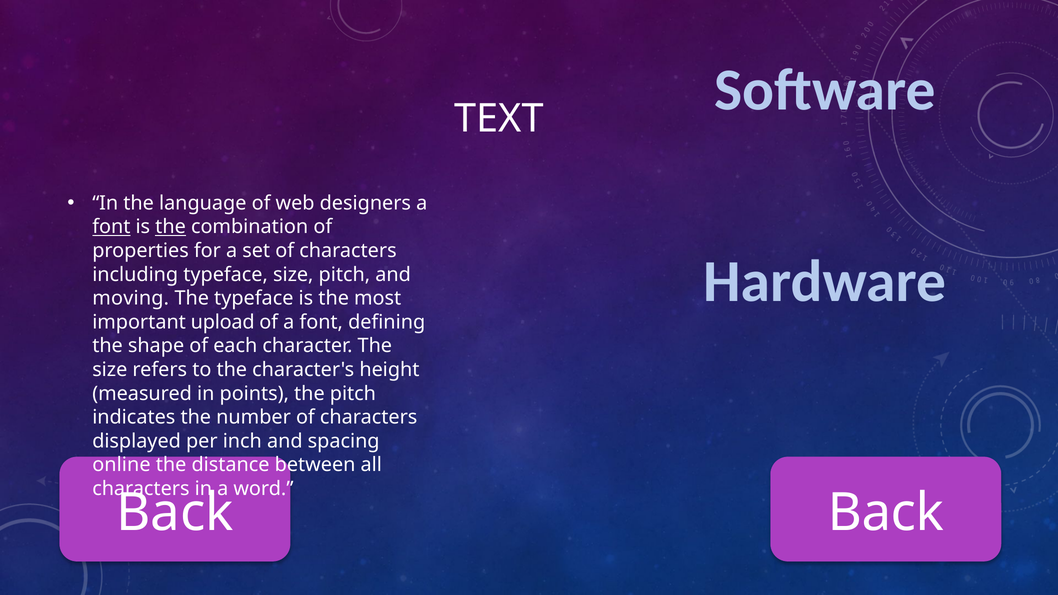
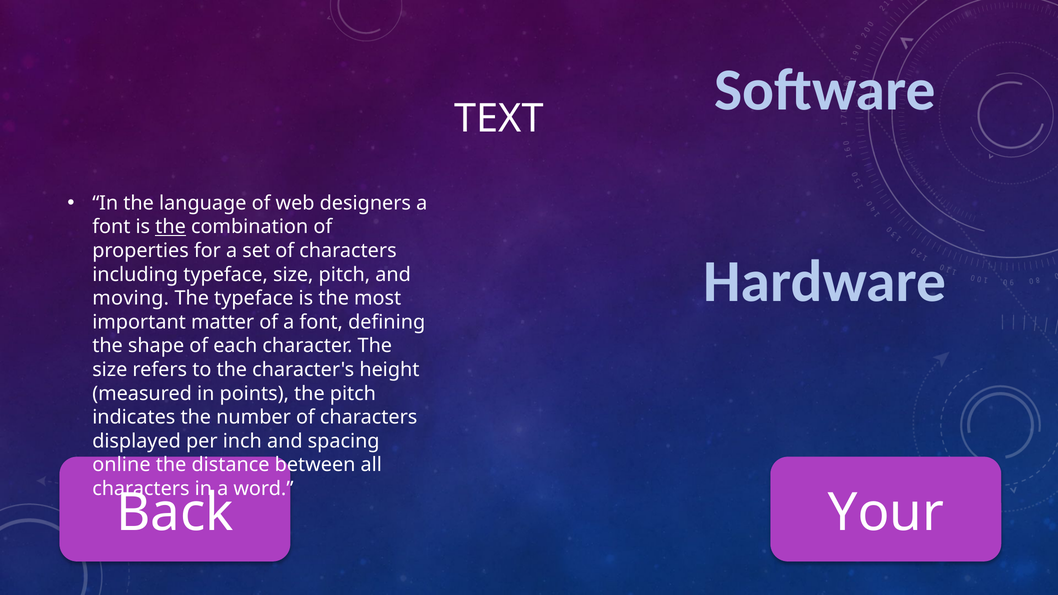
font at (111, 227) underline: present -> none
upload: upload -> matter
Back at (886, 513): Back -> Your
